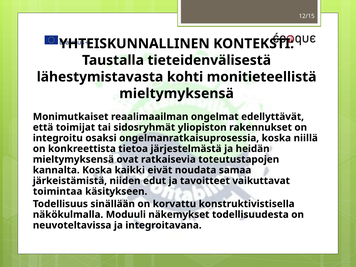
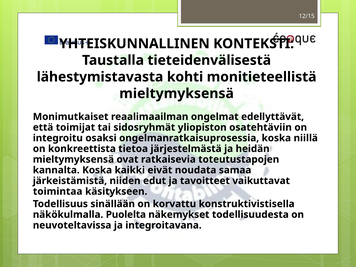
rakennukset: rakennukset -> osatehtäviin
Moduuli: Moduuli -> Puolelta
